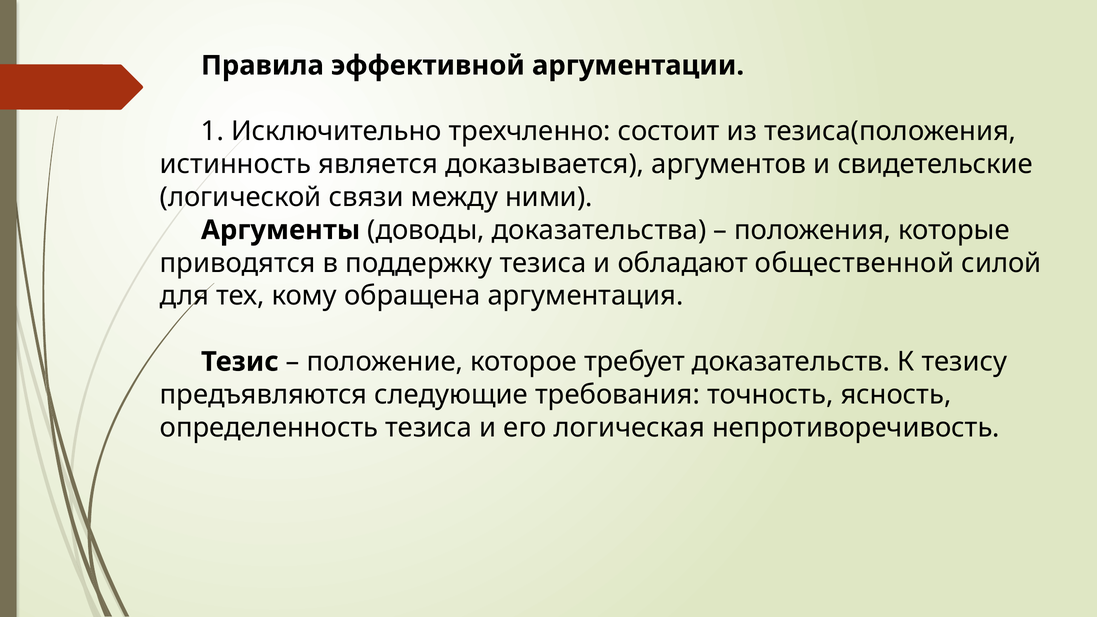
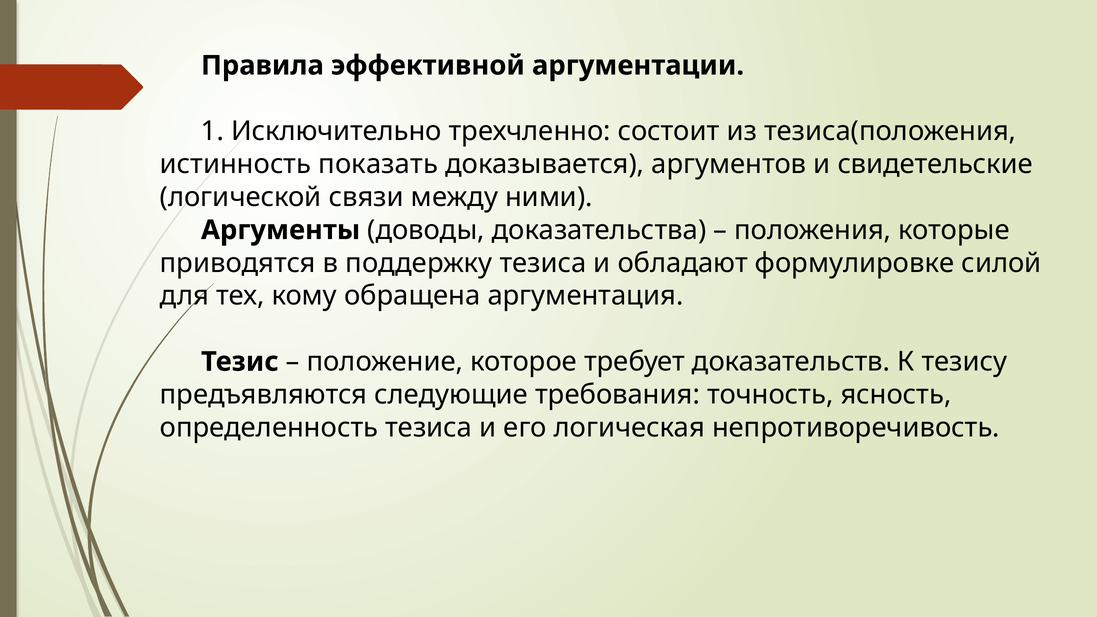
является: является -> показать
общественной: общественной -> формулировке
